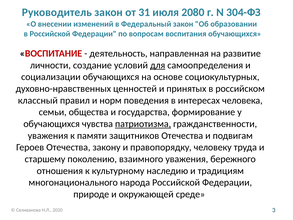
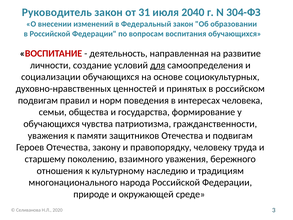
2080: 2080 -> 2040
классный at (38, 100): классный -> подвигам
патриотизма underline: present -> none
